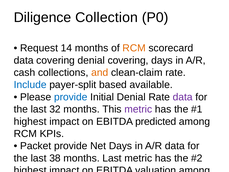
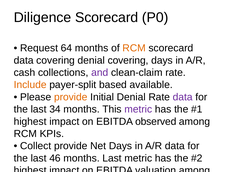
Diligence Collection: Collection -> Scorecard
14: 14 -> 64
and colour: orange -> purple
Include colour: blue -> orange
provide at (71, 97) colour: blue -> orange
32: 32 -> 34
predicted: predicted -> observed
Packet at (36, 146): Packet -> Collect
38: 38 -> 46
